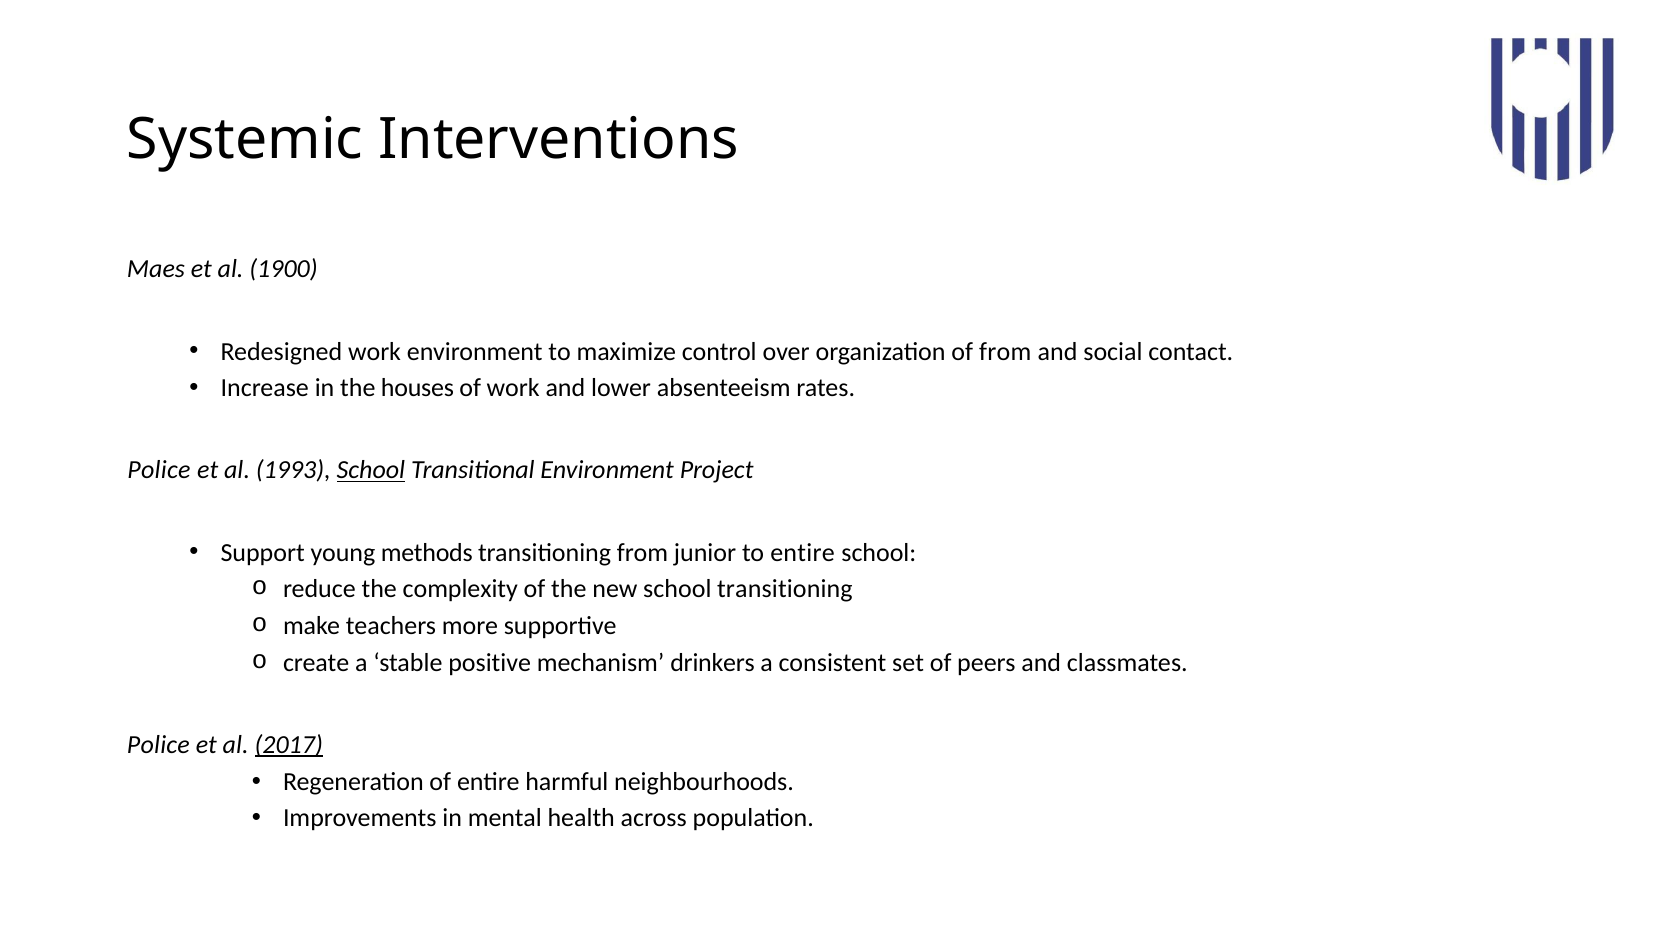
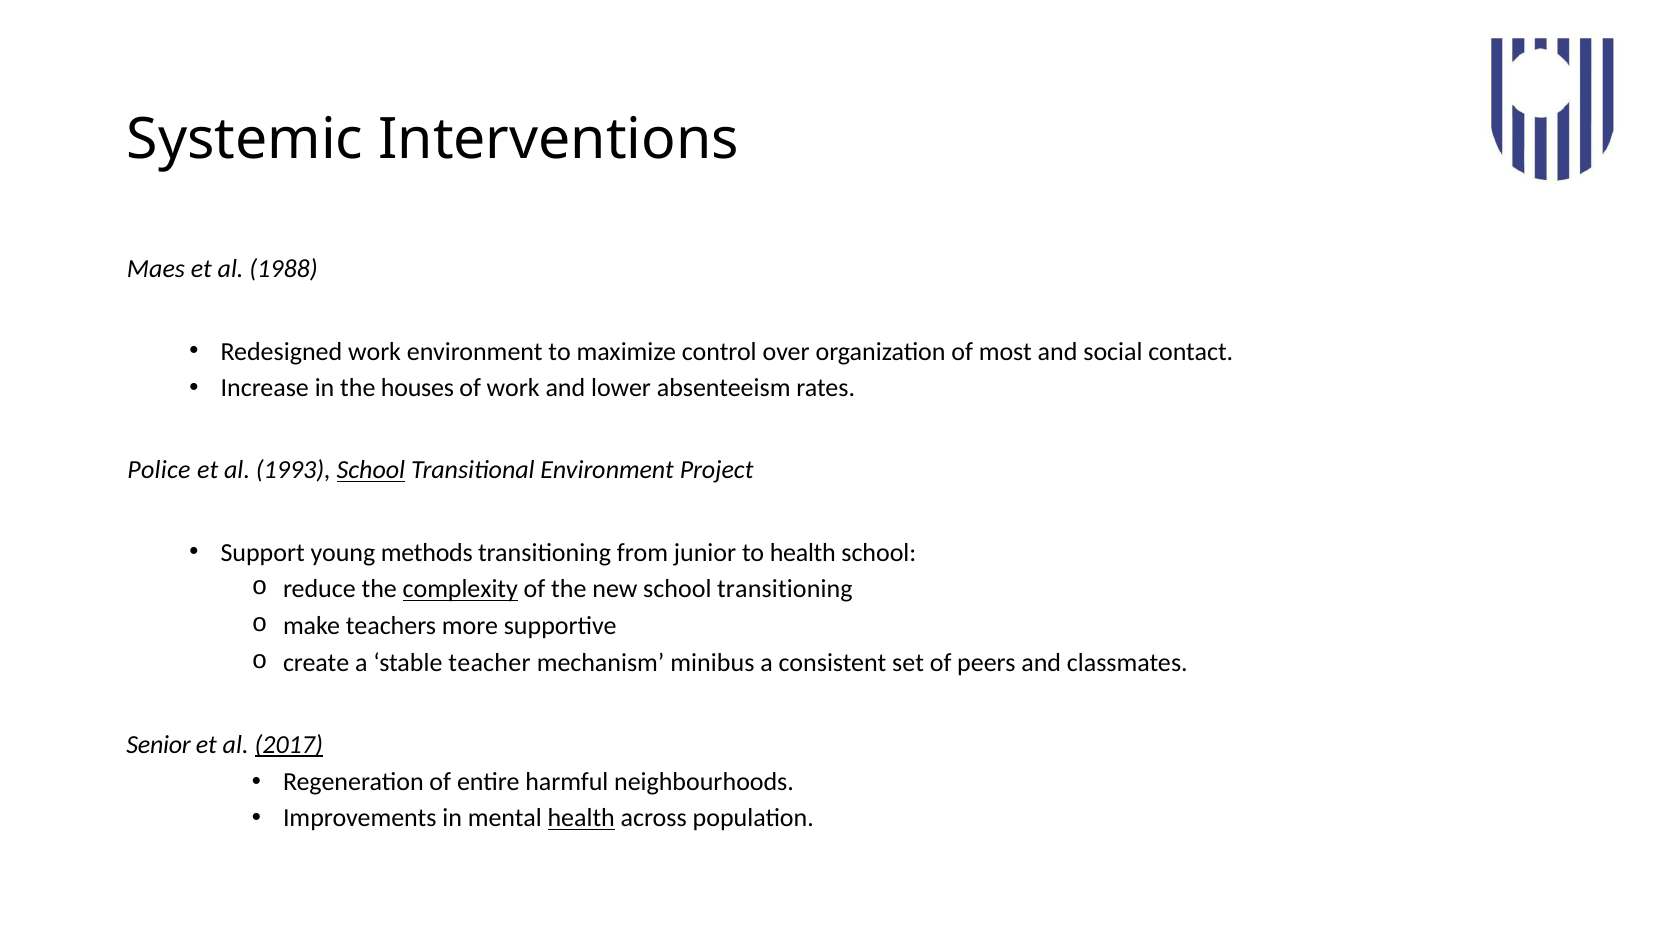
1900: 1900 -> 1988
of from: from -> most
to entire: entire -> health
complexity underline: none -> present
positive: positive -> teacher
drinkers: drinkers -> minibus
Police at (158, 745): Police -> Senior
health at (581, 819) underline: none -> present
